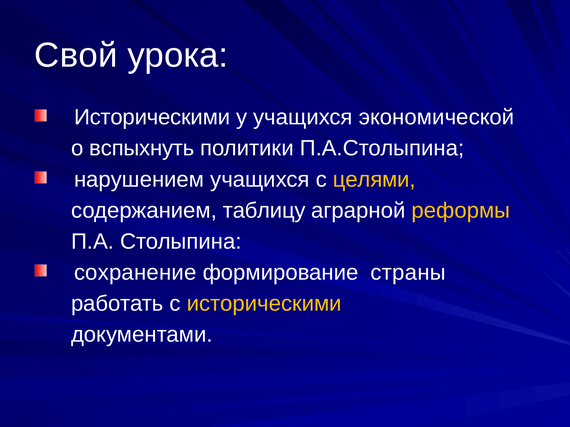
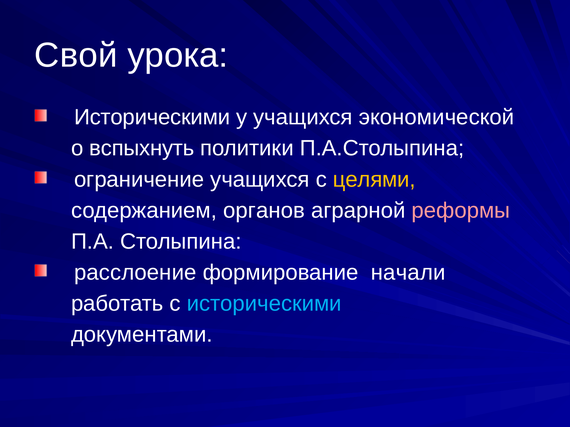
нарушением: нарушением -> ограничение
таблицу: таблицу -> органов
реформы colour: yellow -> pink
сохранение: сохранение -> расслоение
страны: страны -> начали
историческими at (264, 304) colour: yellow -> light blue
